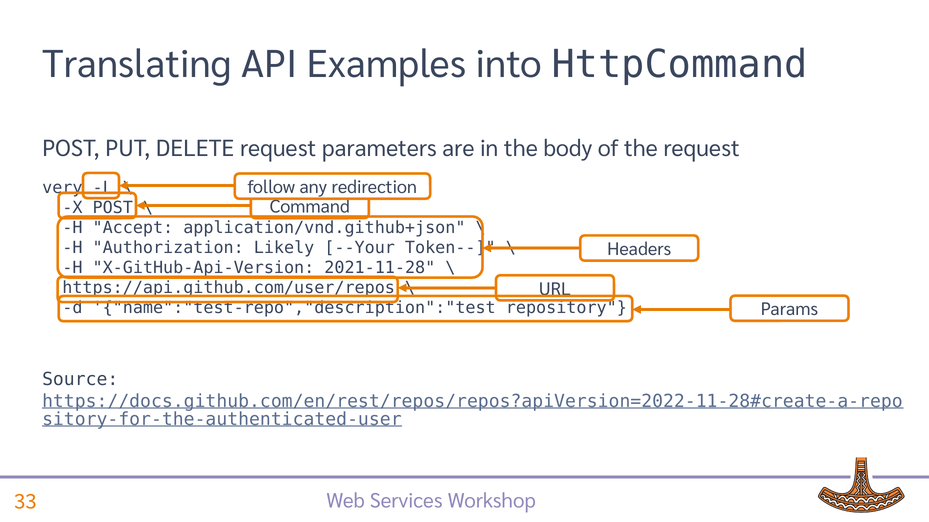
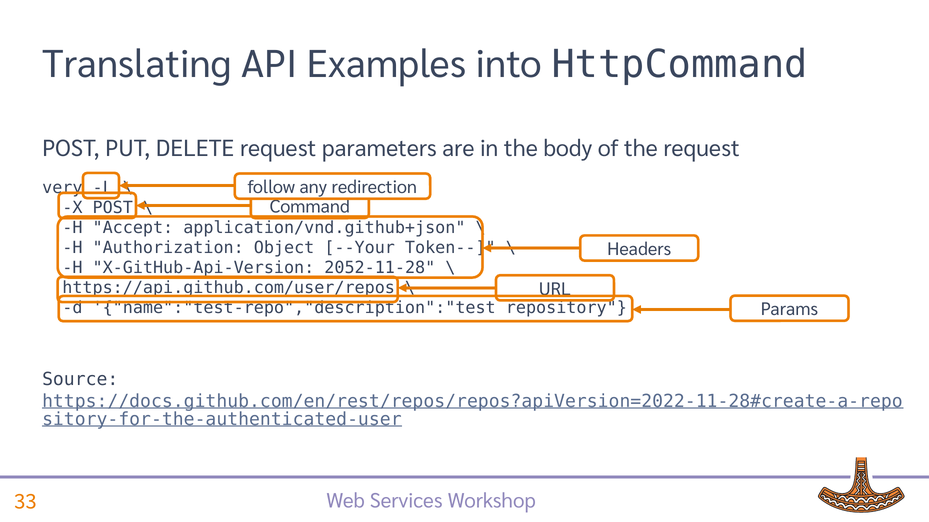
Likely: Likely -> Object
2021-11-28: 2021-11-28 -> 2052-11-28
